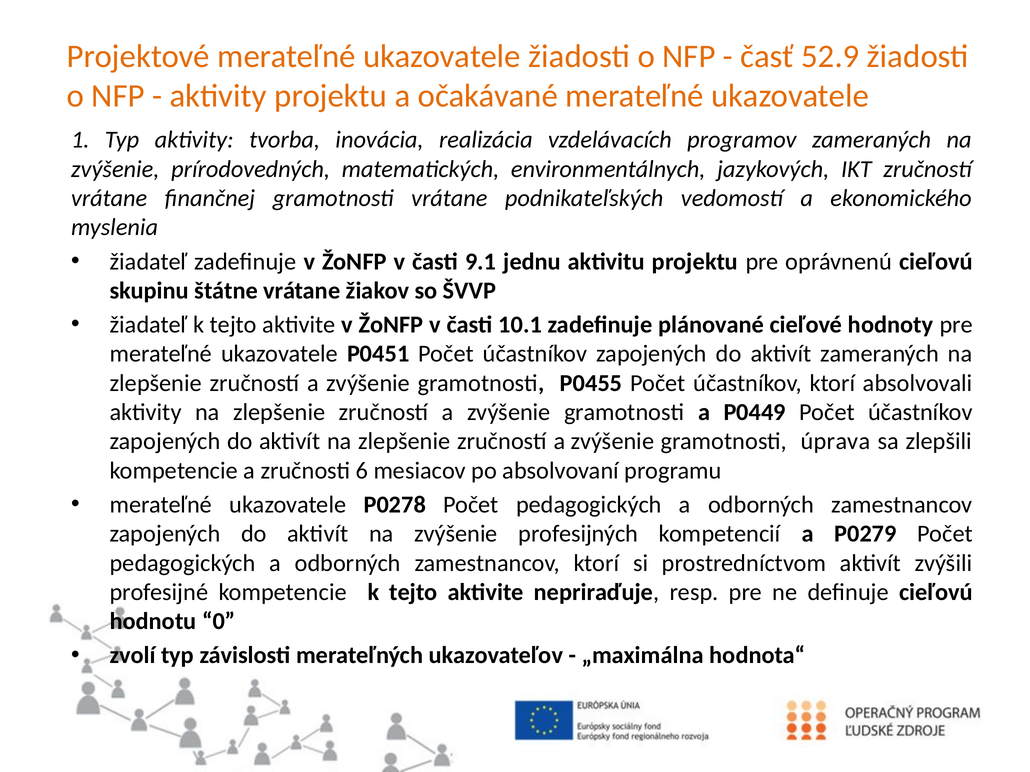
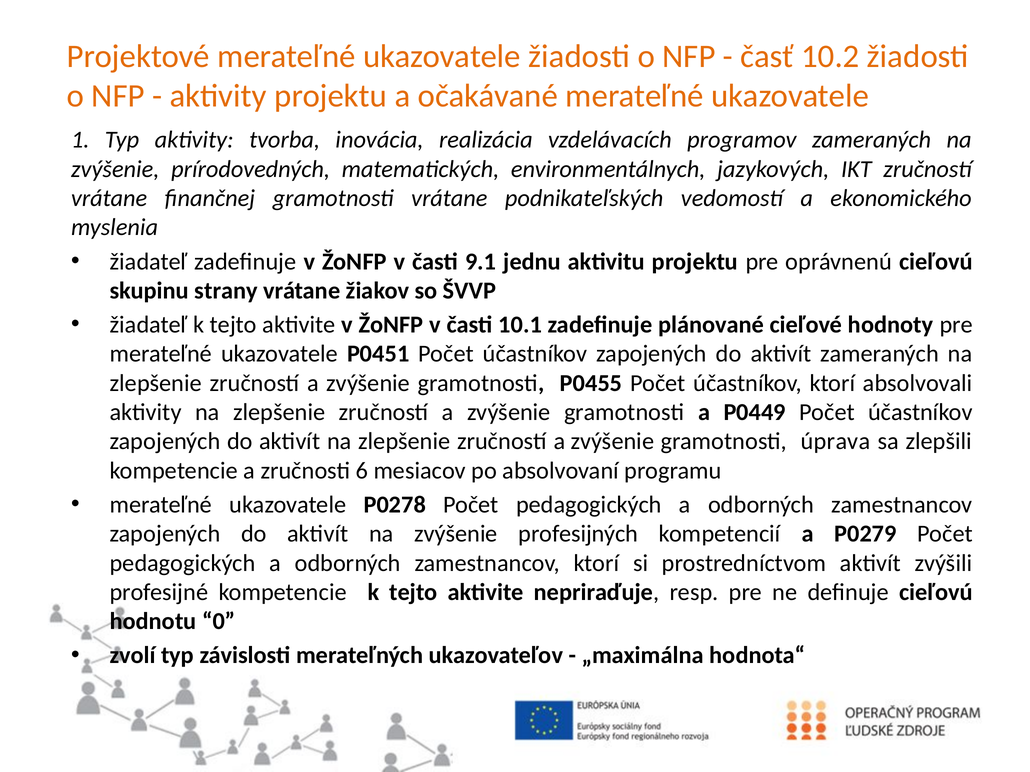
52.9: 52.9 -> 10.2
štátne: štátne -> strany
